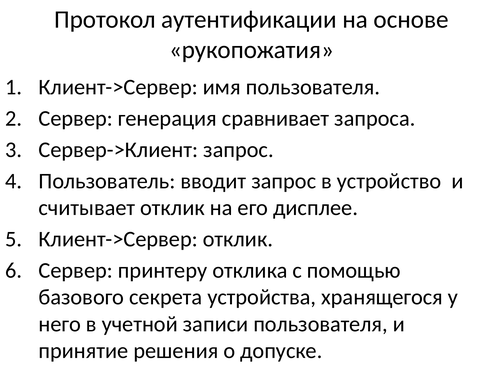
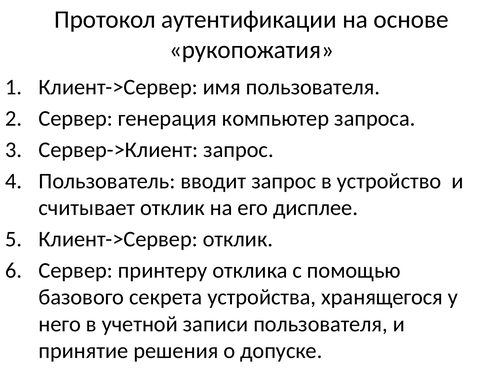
сравнивает: сравнивает -> компьютер
